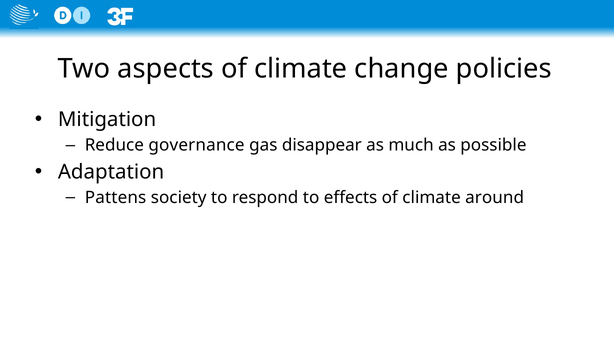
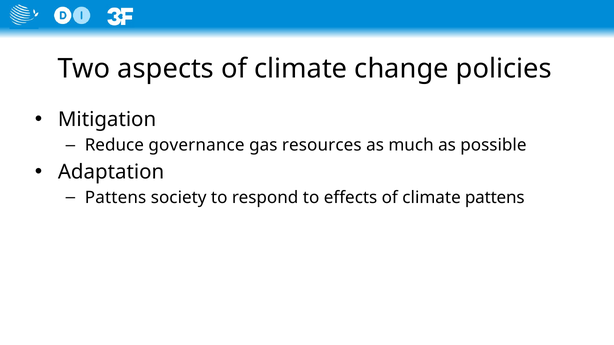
disappear: disappear -> resources
climate around: around -> pattens
